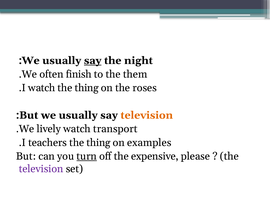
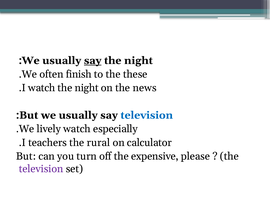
them: them -> these
thing at (87, 88): thing -> night
roses: roses -> news
television at (147, 115) colour: orange -> blue
transport: transport -> especially
thing at (98, 143): thing -> rural
examples: examples -> calculator
turn underline: present -> none
